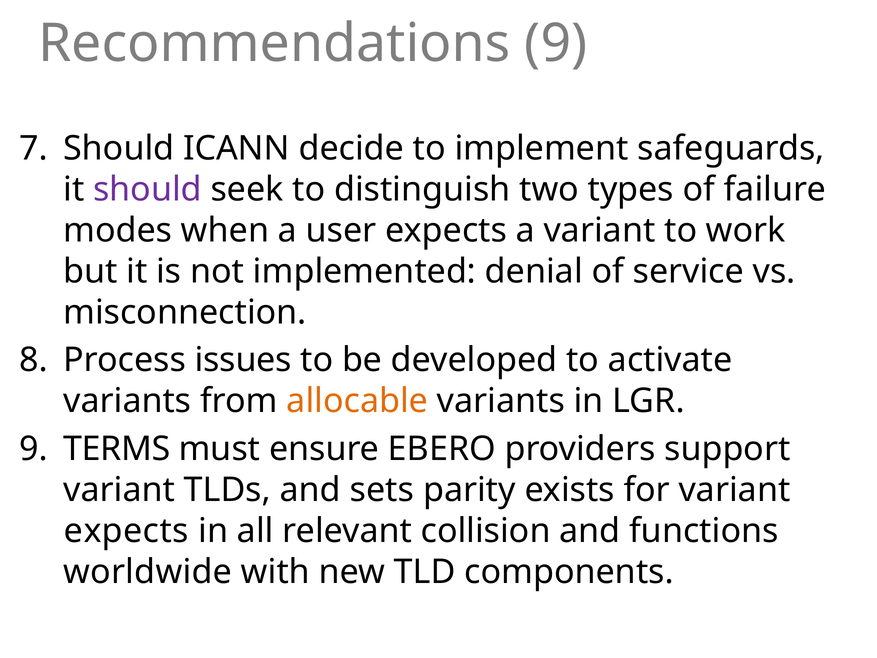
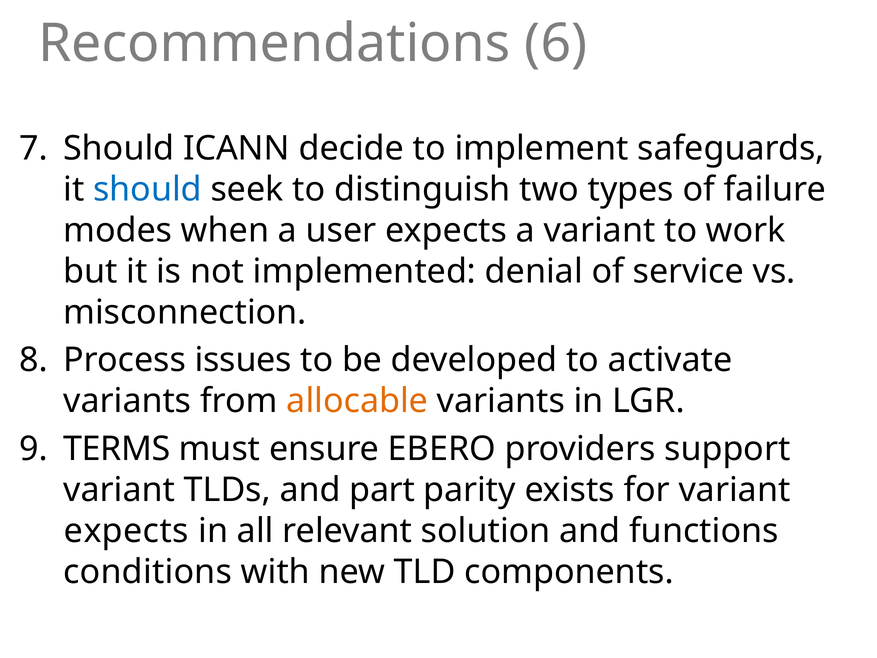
Recommendations 9: 9 -> 6
should at (148, 189) colour: purple -> blue
sets: sets -> part
collision: collision -> solution
worldwide: worldwide -> conditions
